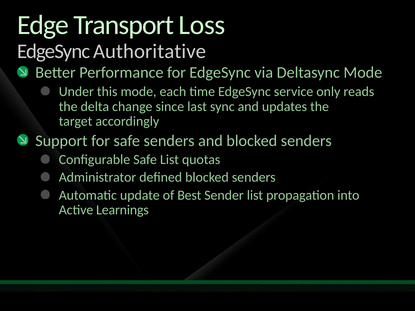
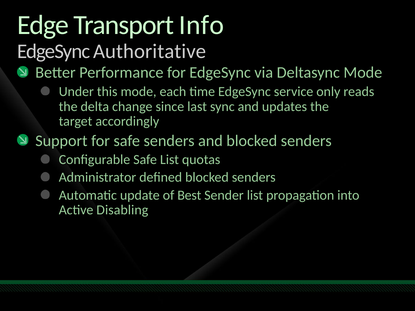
Loss: Loss -> Info
Learnings: Learnings -> Disabling
